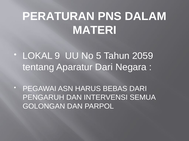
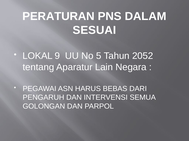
MATERI: MATERI -> SESUAI
2059: 2059 -> 2052
Aparatur Dari: Dari -> Lain
